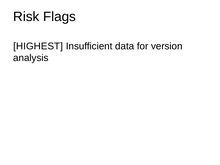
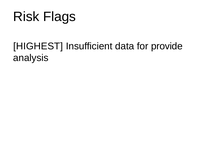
version: version -> provide
